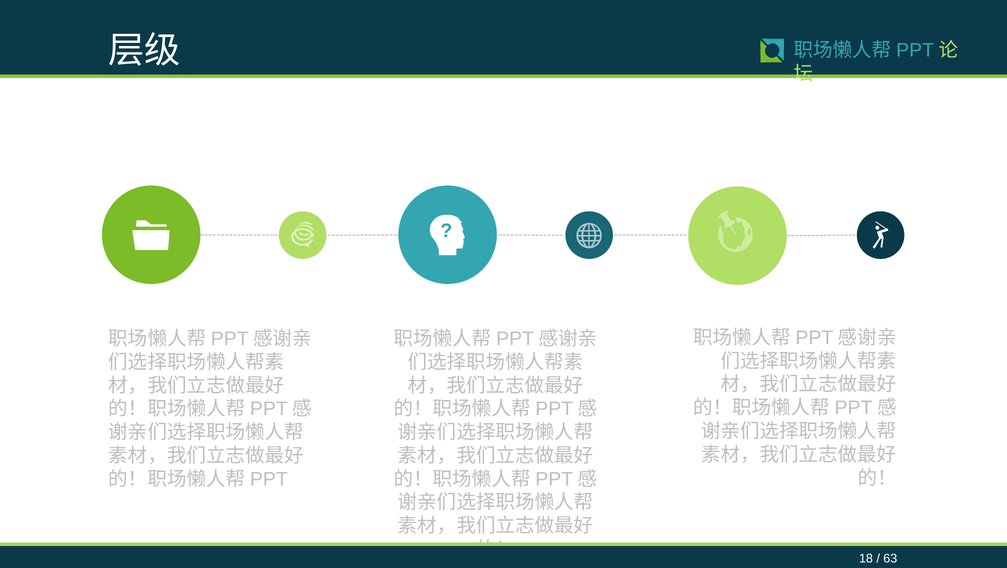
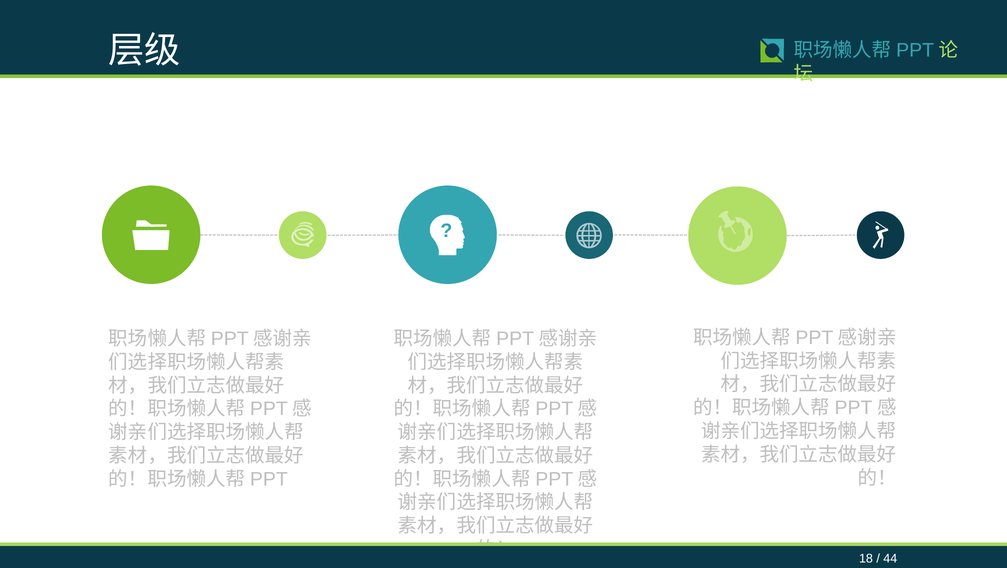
63: 63 -> 44
